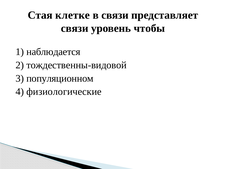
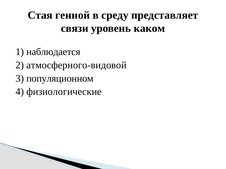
клетке: клетке -> генной
в связи: связи -> среду
чтобы: чтобы -> каком
тождественны-видовой: тождественны-видовой -> атмосферного-видовой
